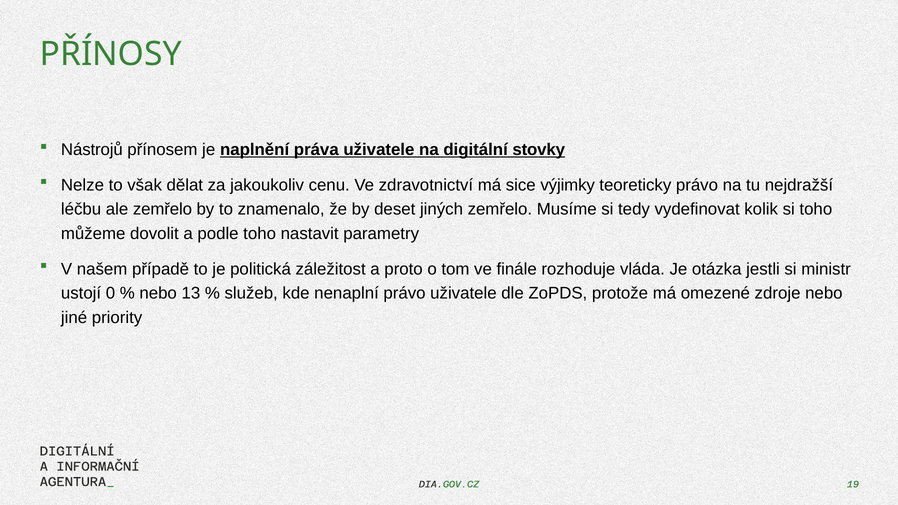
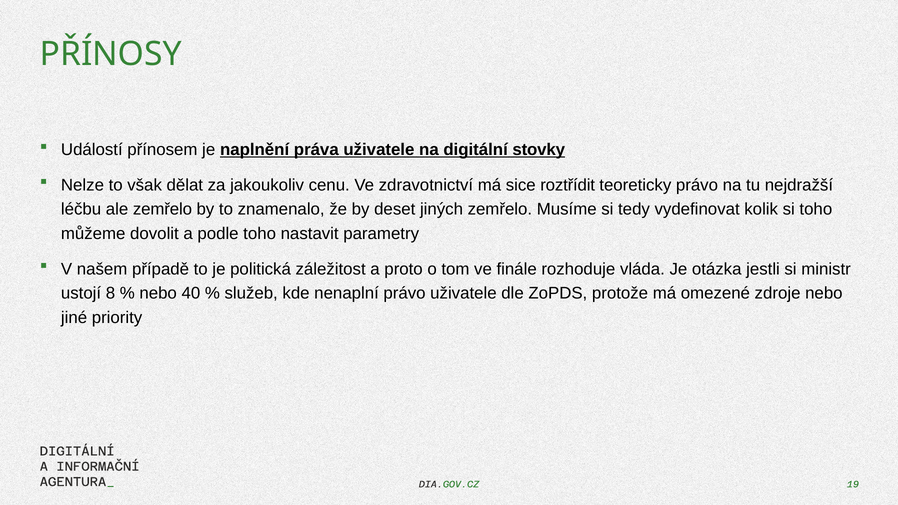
Nástrojů: Nástrojů -> Událostí
výjimky: výjimky -> roztřídit
0: 0 -> 8
13: 13 -> 40
